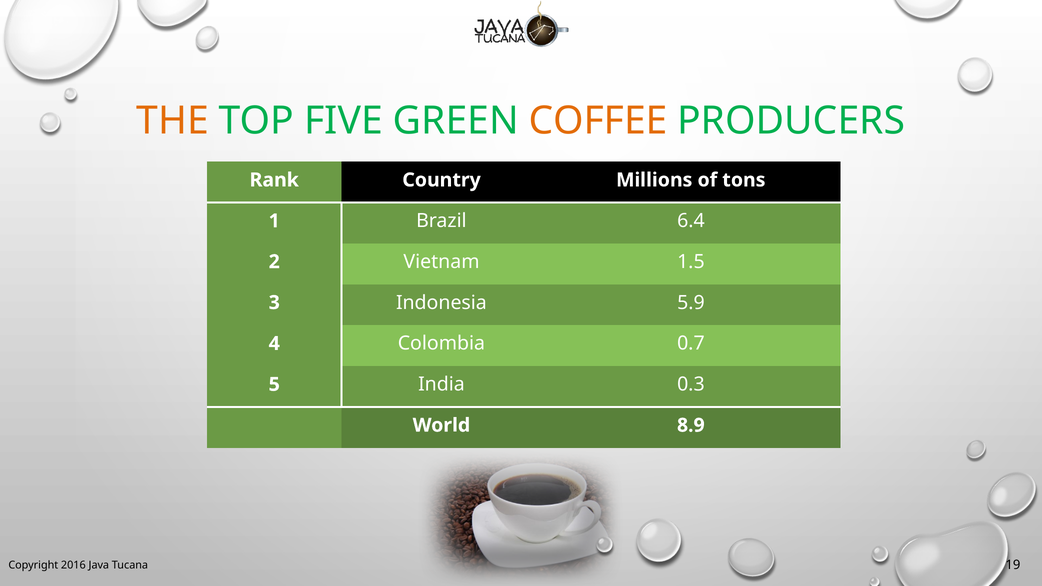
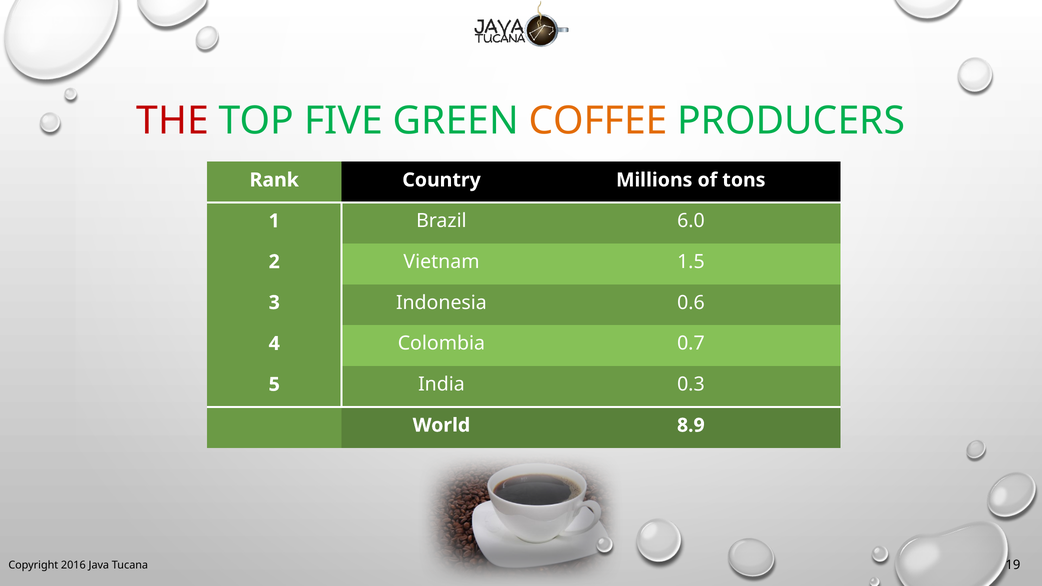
THE colour: orange -> red
6.4: 6.4 -> 6.0
5.9: 5.9 -> 0.6
